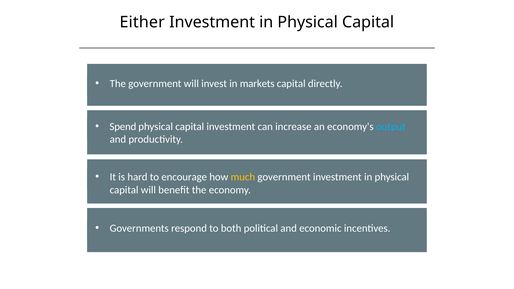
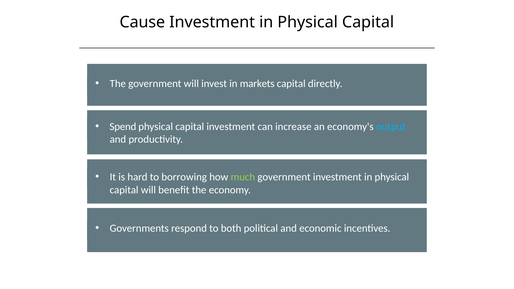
Either: Either -> Cause
encourage: encourage -> borrowing
much colour: yellow -> light green
